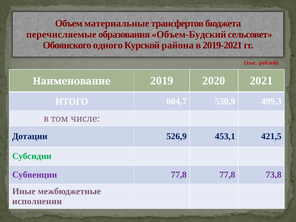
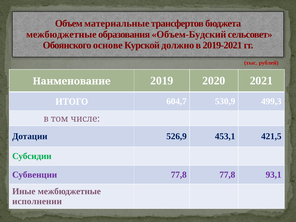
перечисляемые at (61, 34): перечисляемые -> межбюджетные
одного: одного -> основе
района: района -> должно
73,8: 73,8 -> 93,1
